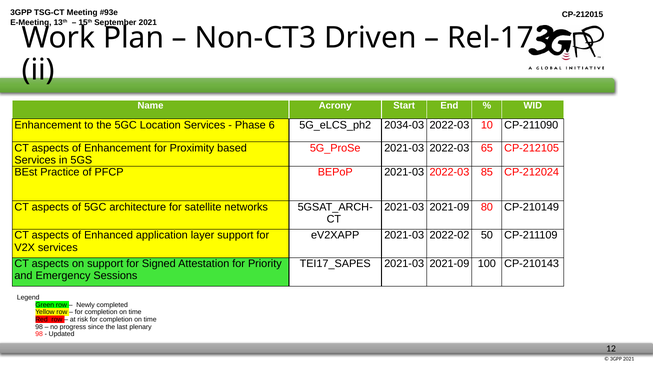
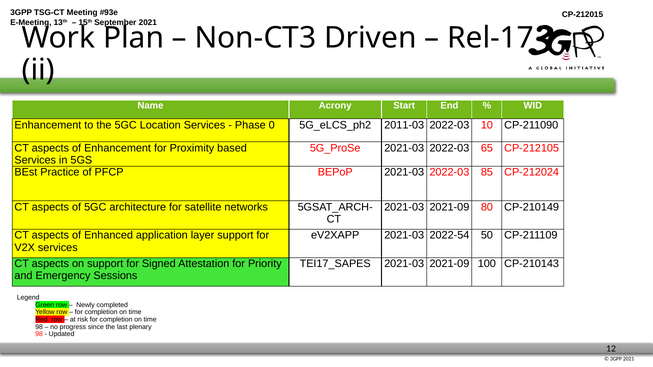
6: 6 -> 0
2034-03: 2034-03 -> 2011-03
2022-02: 2022-02 -> 2022-54
